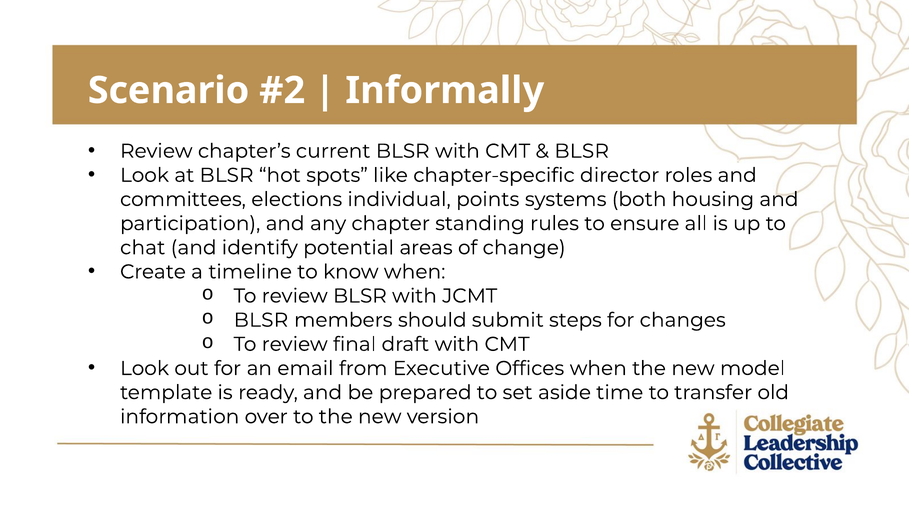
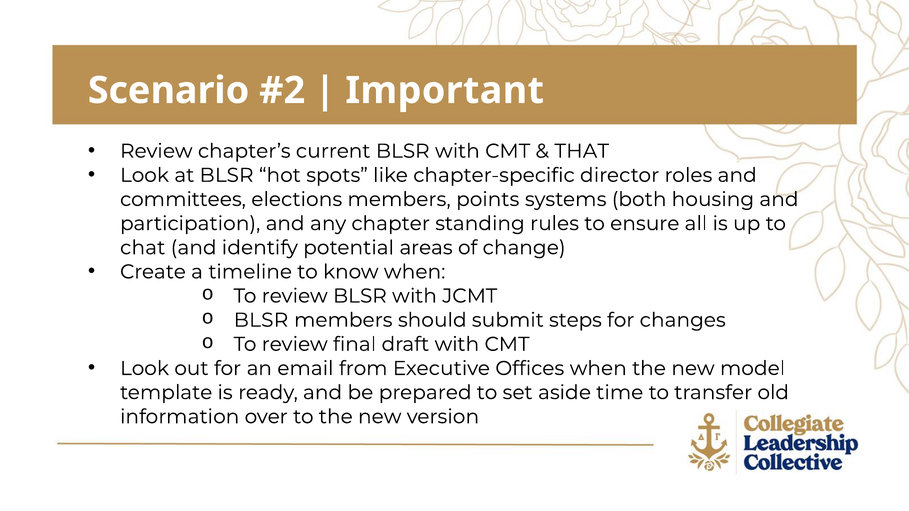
Informally: Informally -> Important
BLSR at (582, 151): BLSR -> THAT
elections individual: individual -> members
